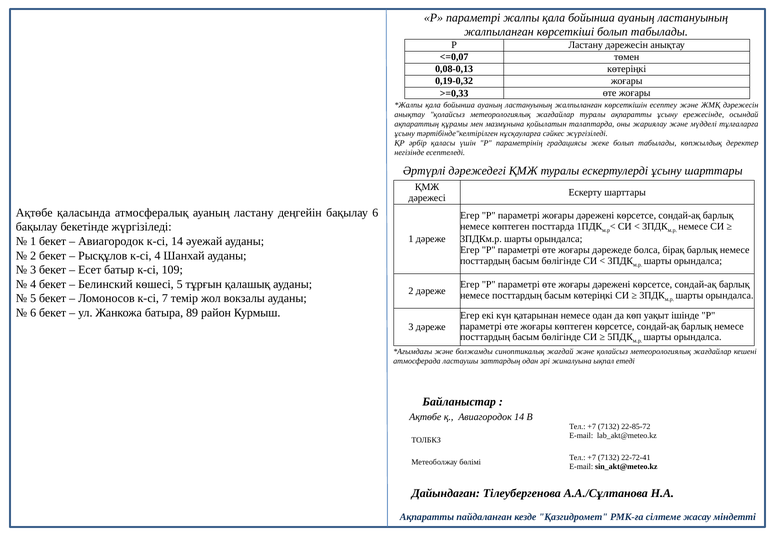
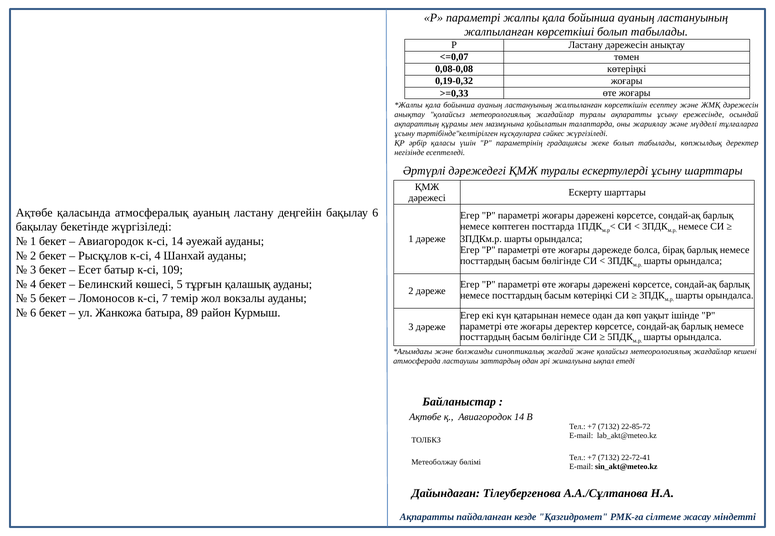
0,08-0,13: 0,08-0,13 -> 0,08-0,08
жоғары көптеген: көптеген -> деректер
